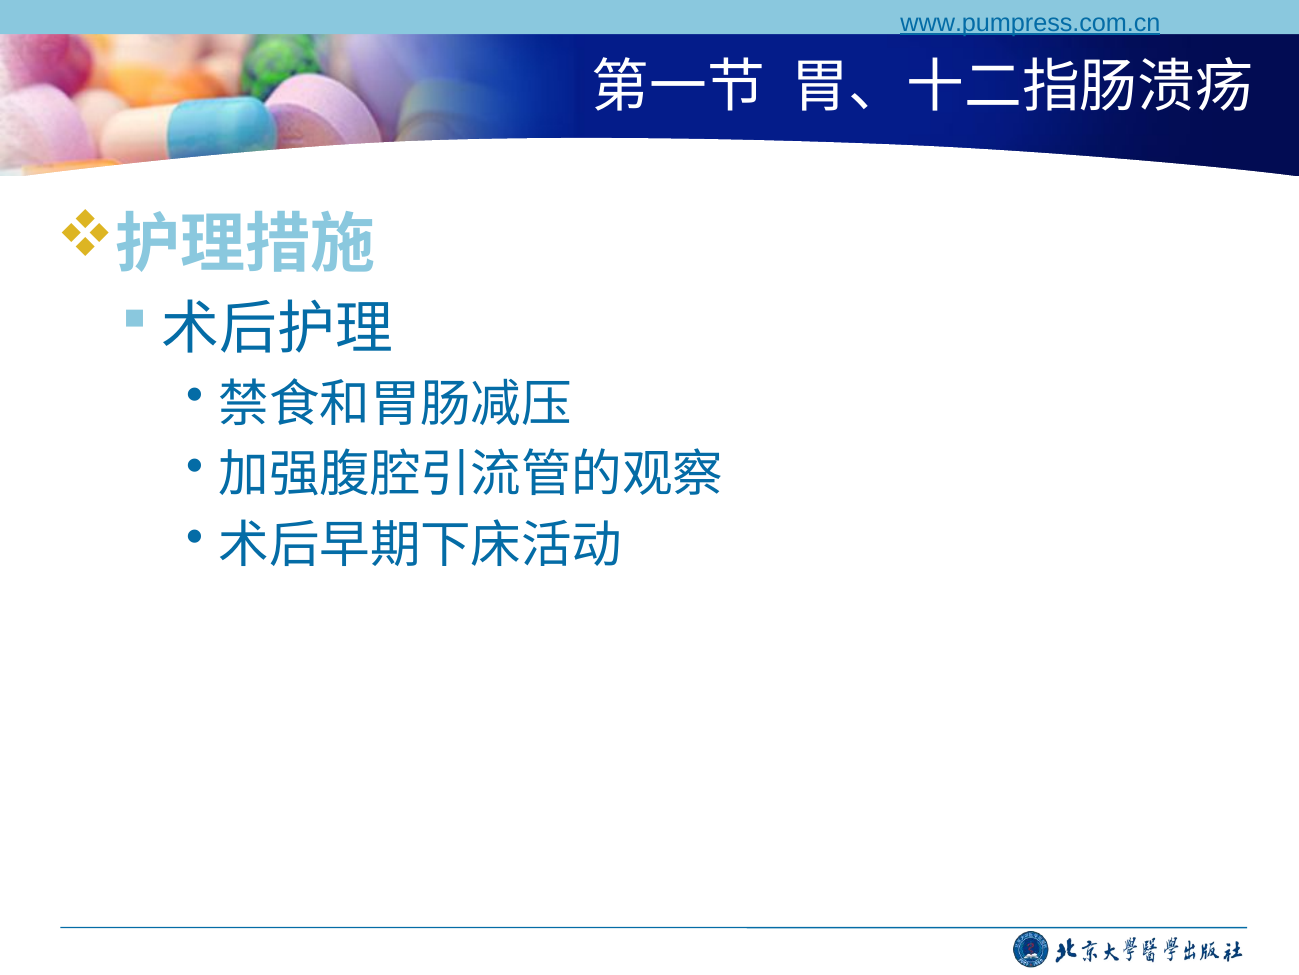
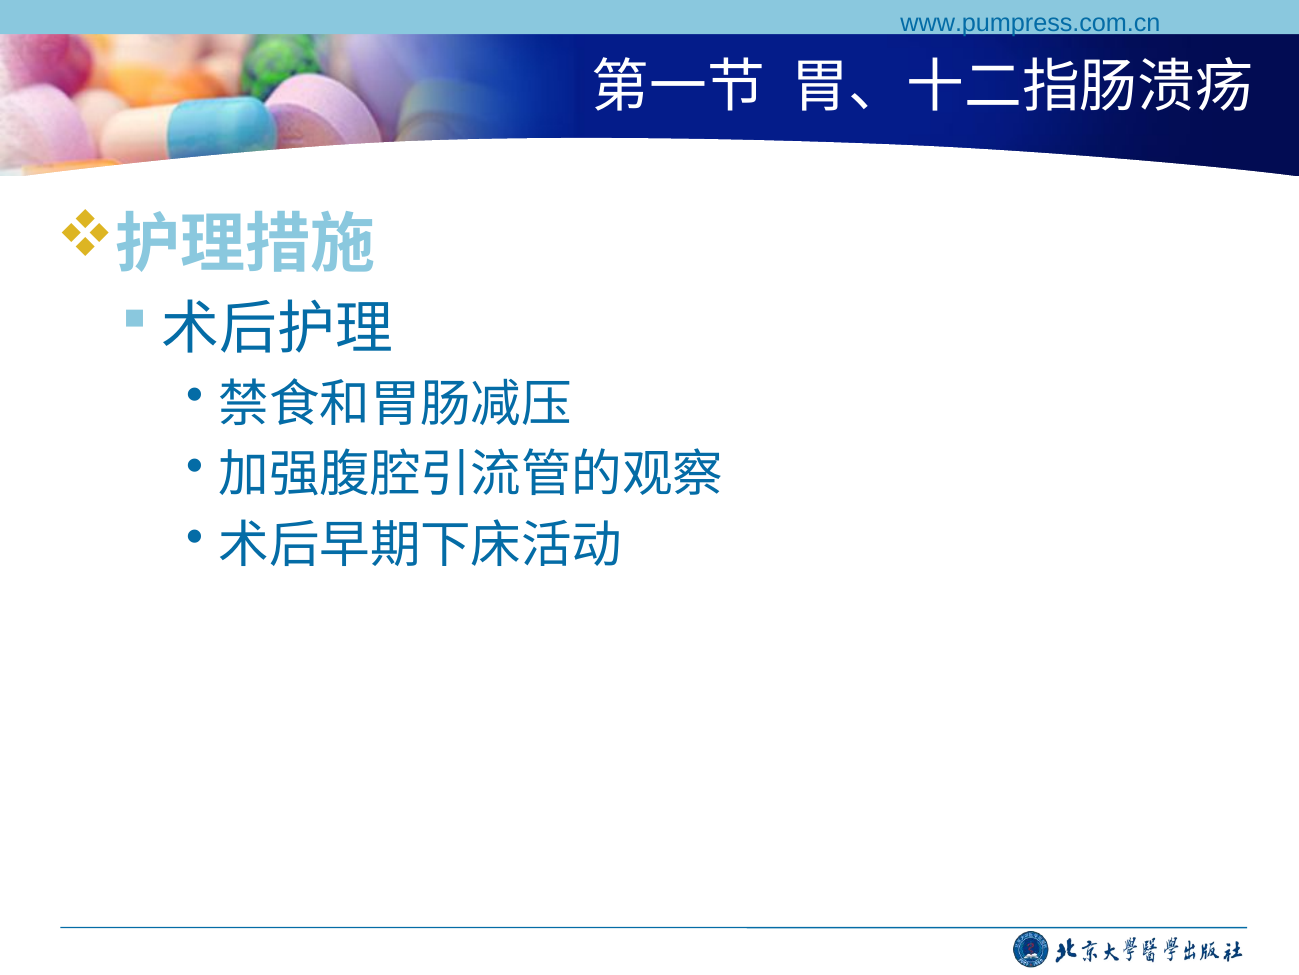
www.pumpress.com.cn underline: present -> none
